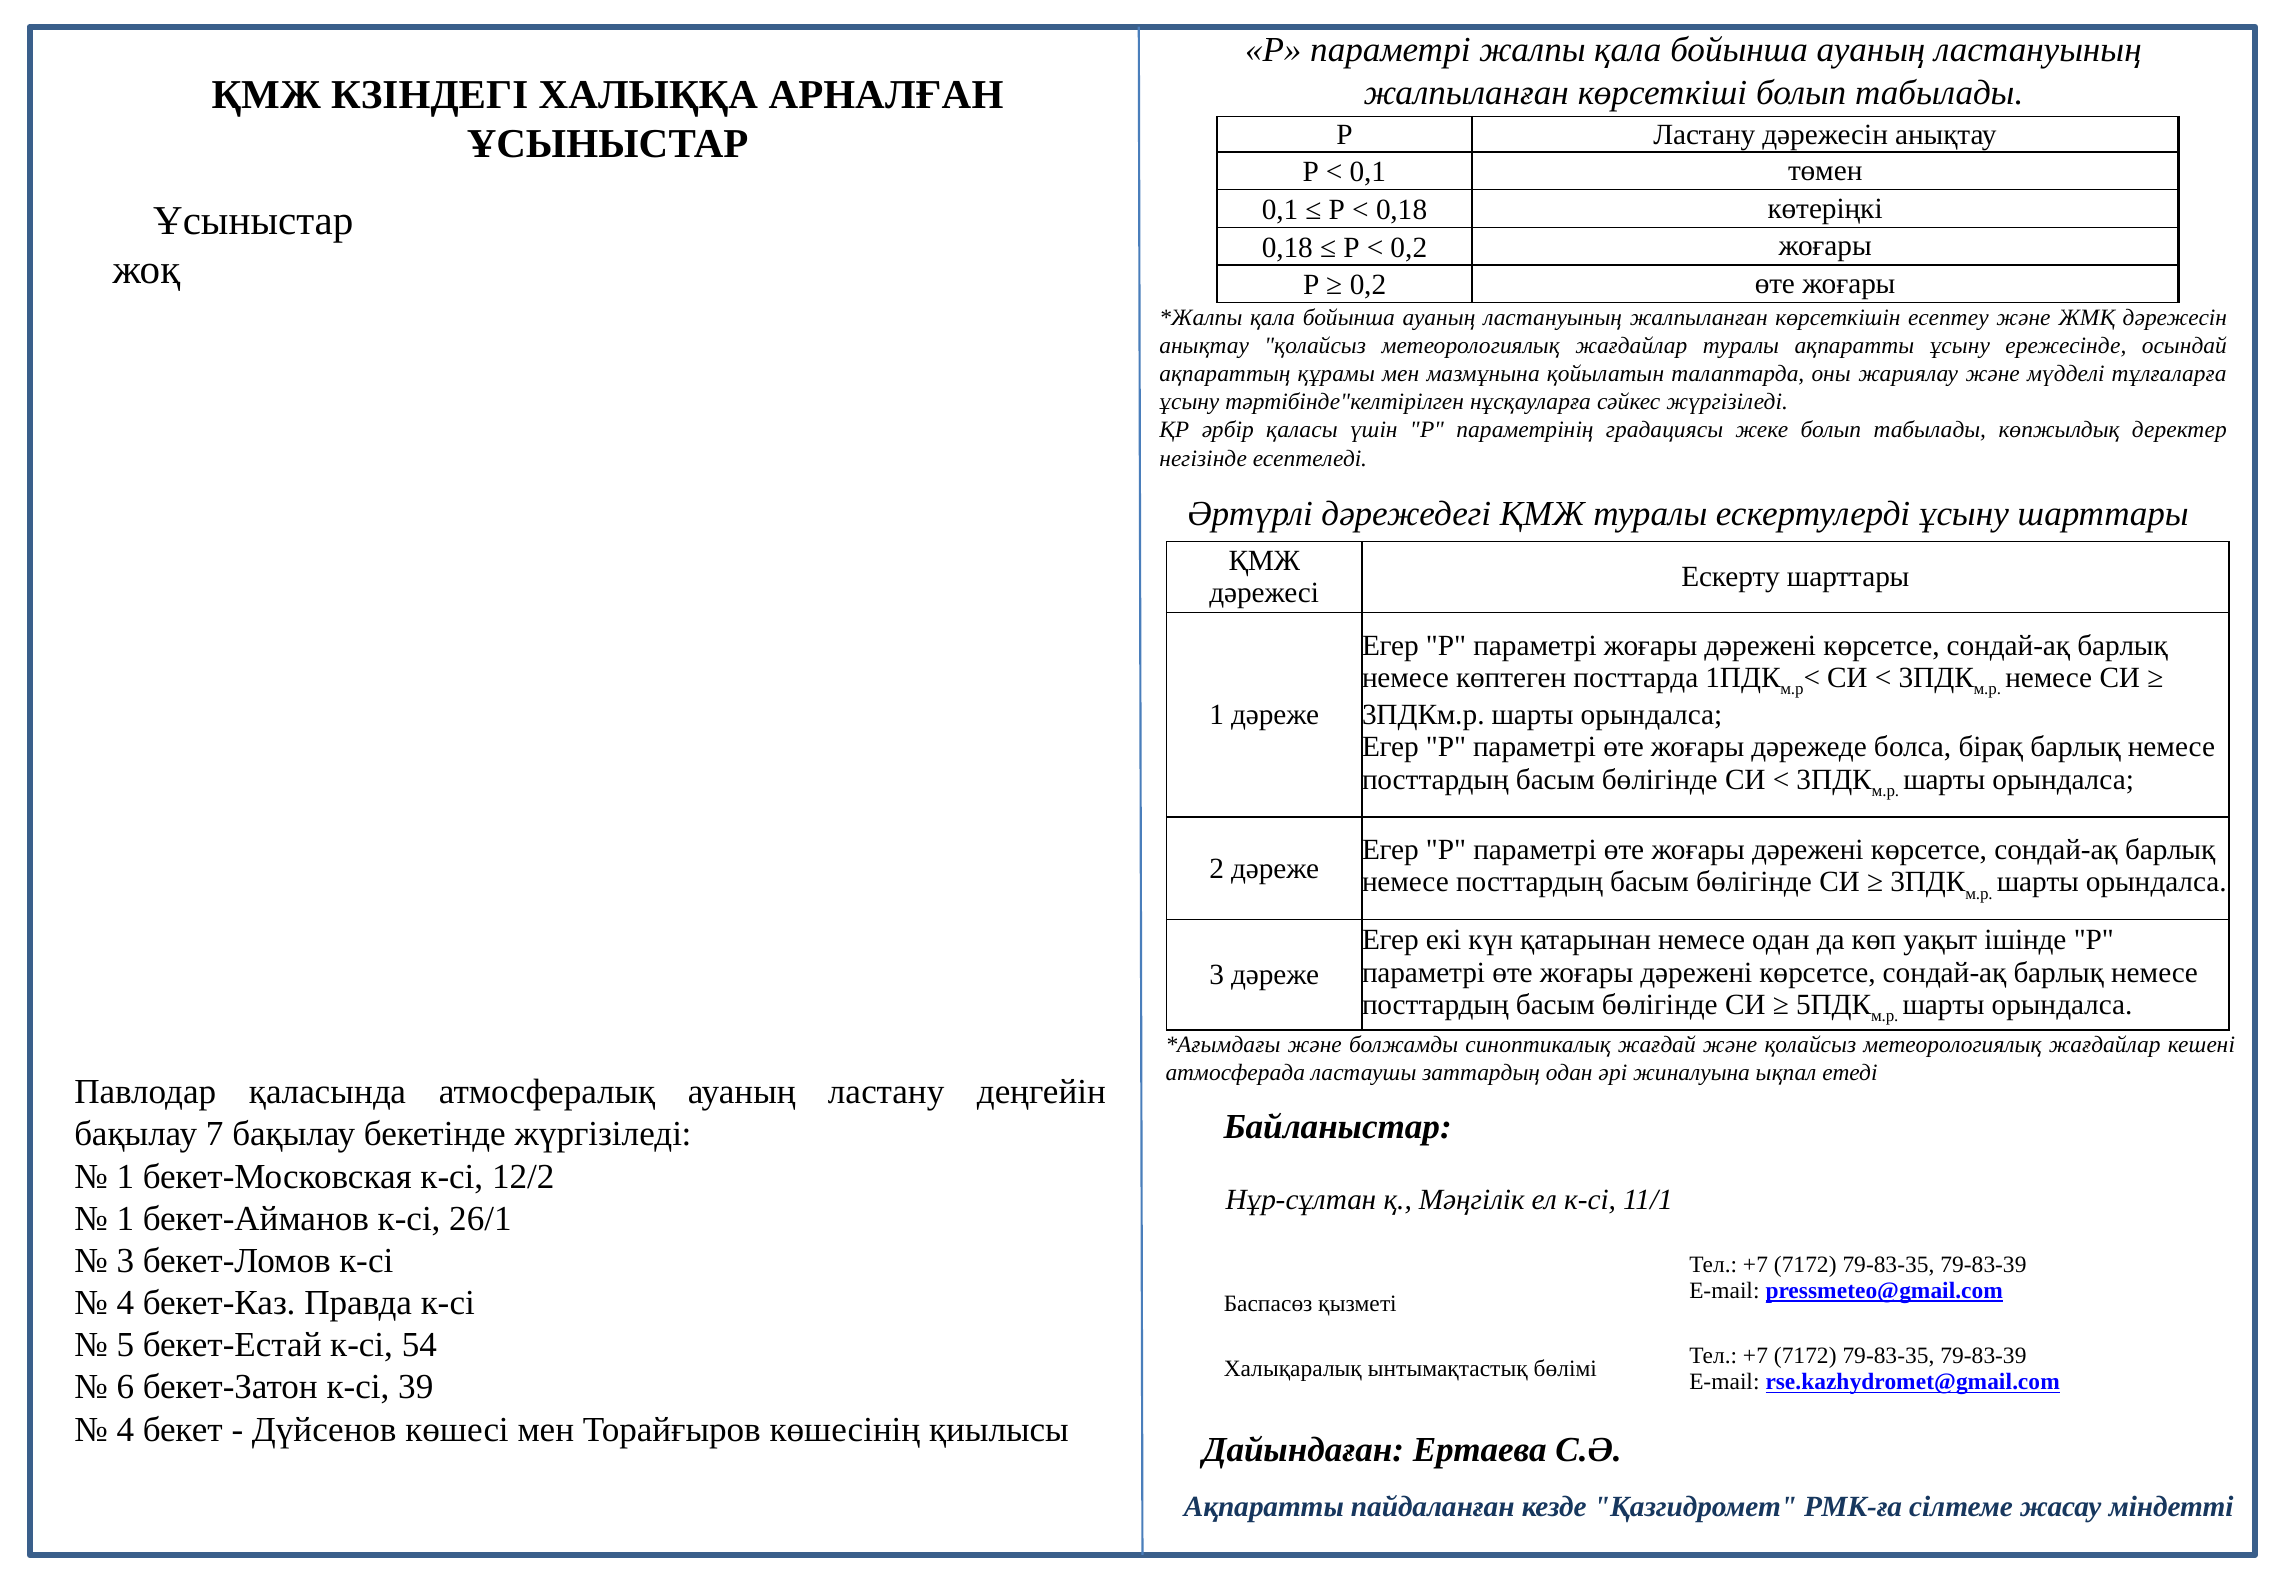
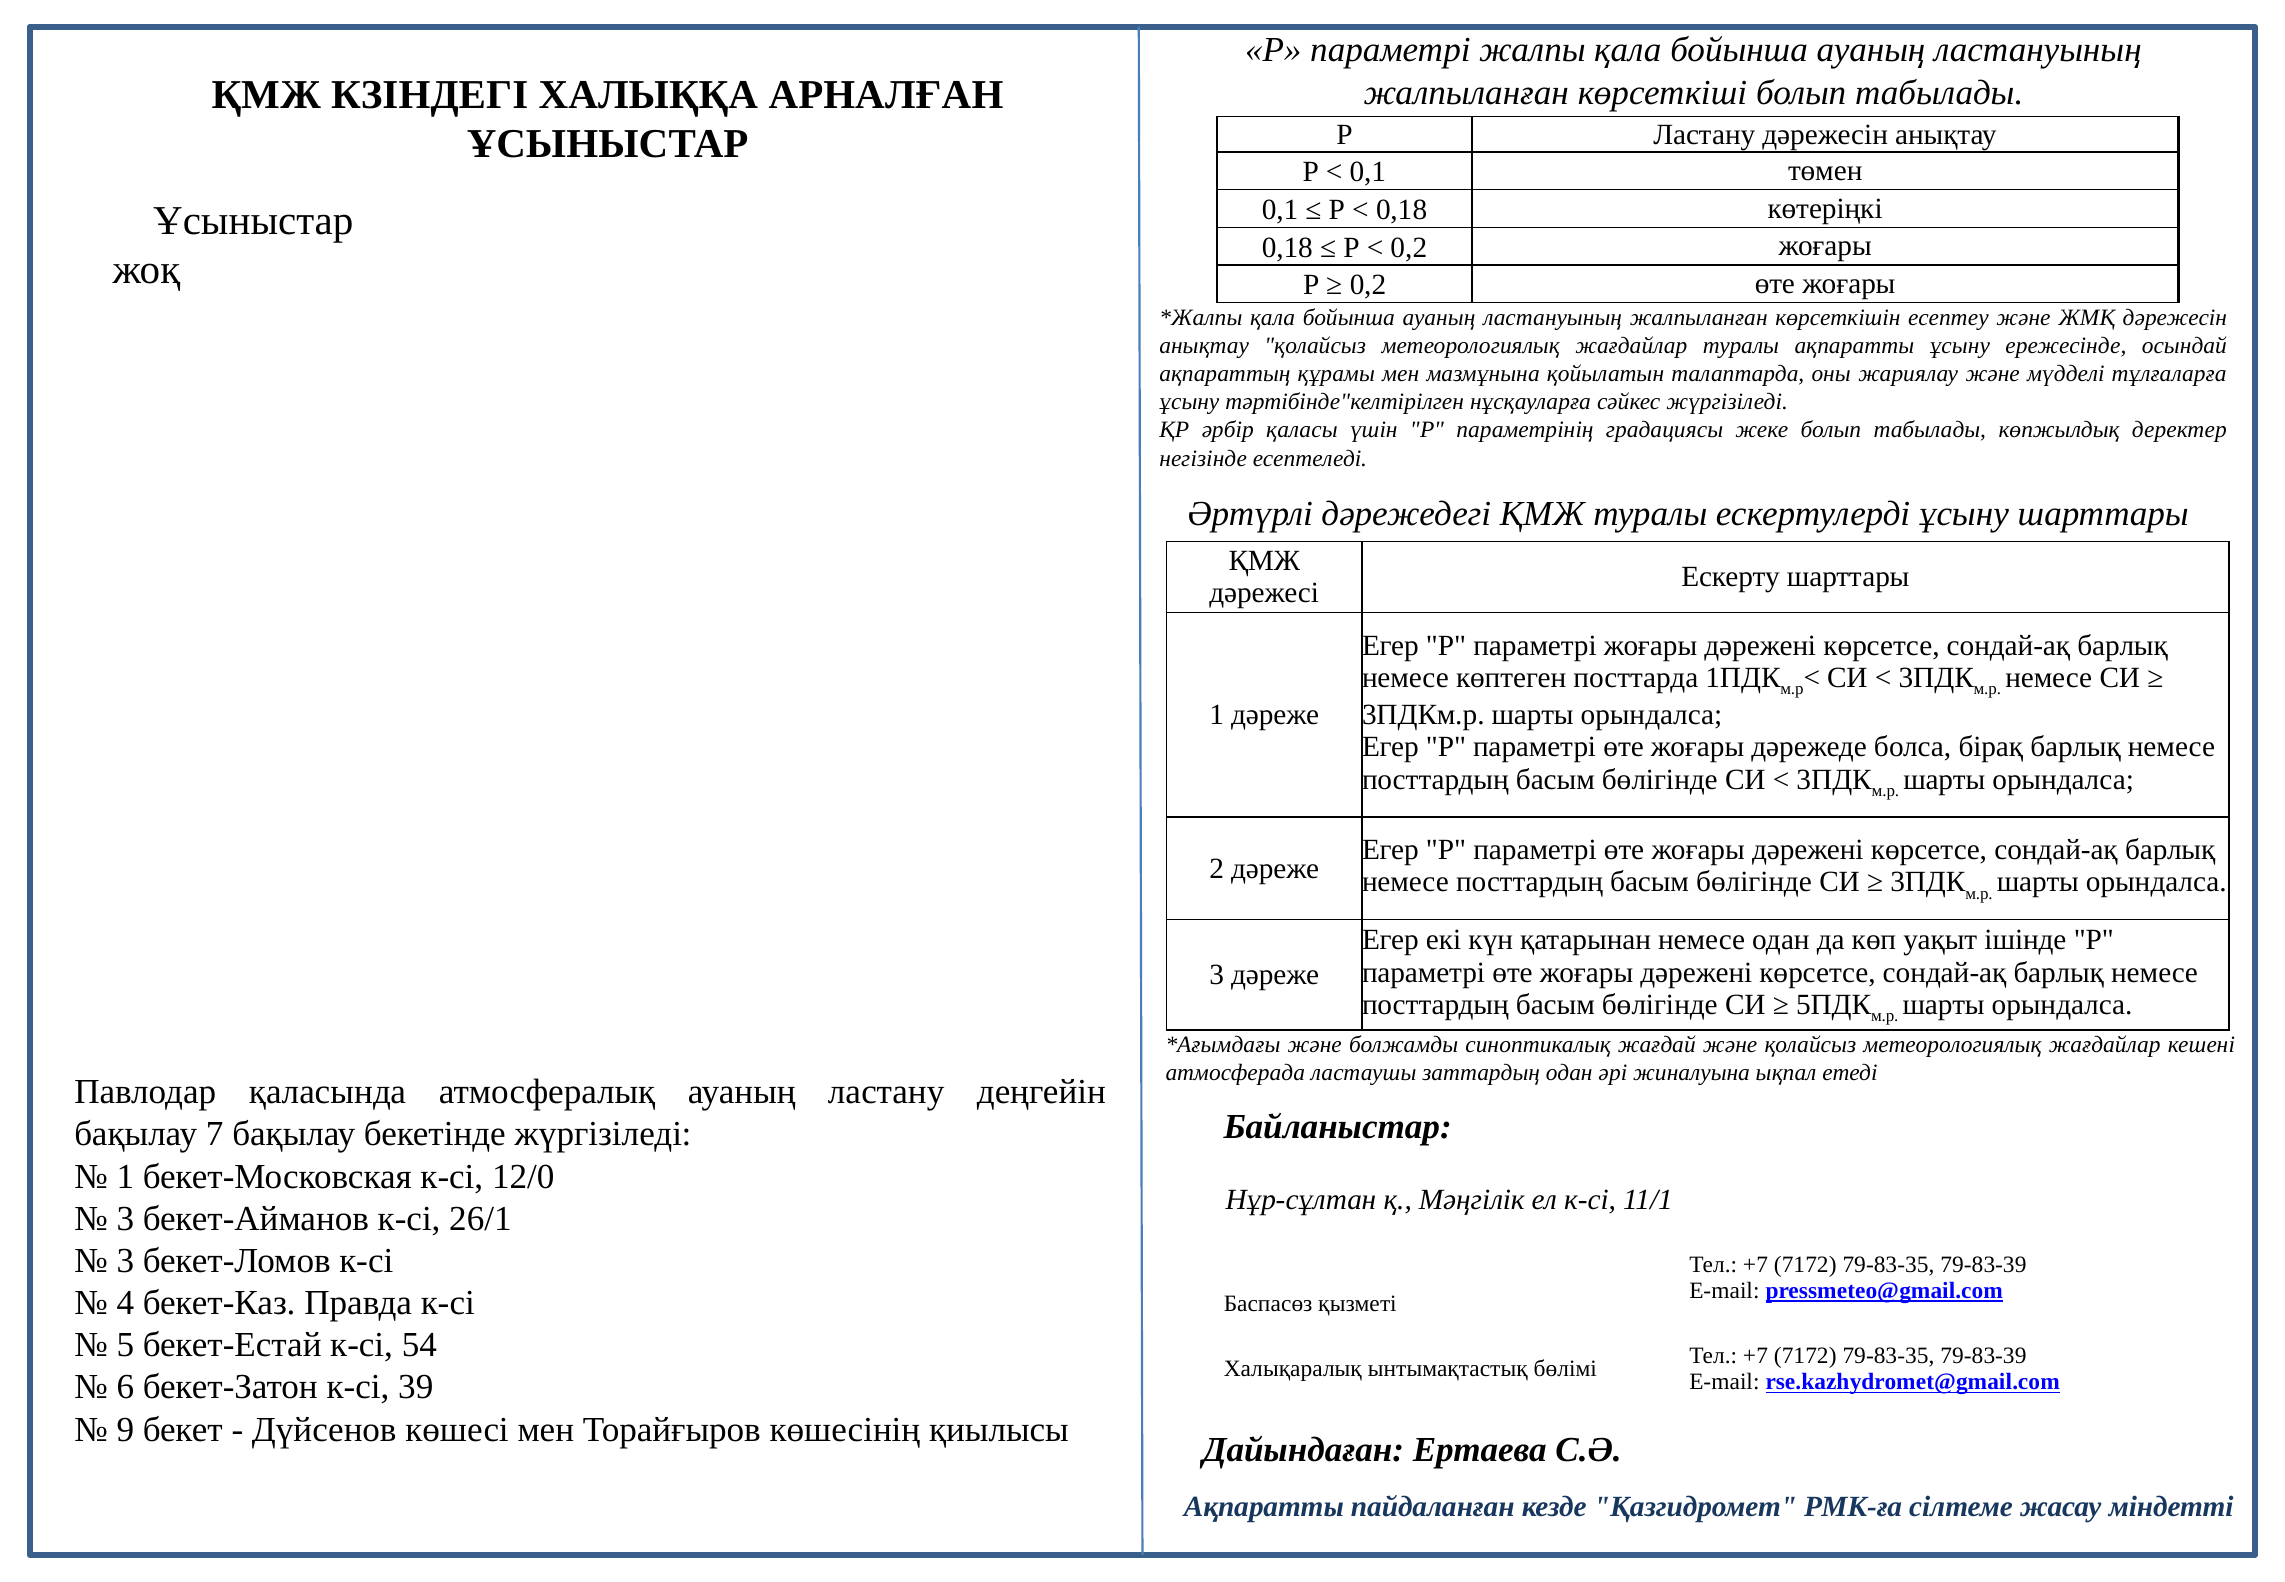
12/2: 12/2 -> 12/0
1 at (125, 1219): 1 -> 3
4 at (125, 1429): 4 -> 9
